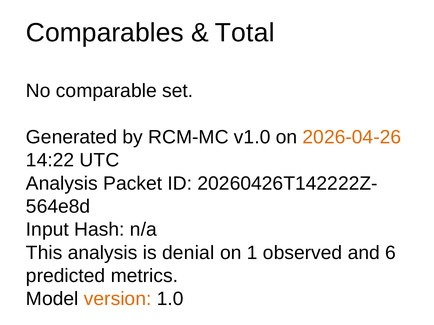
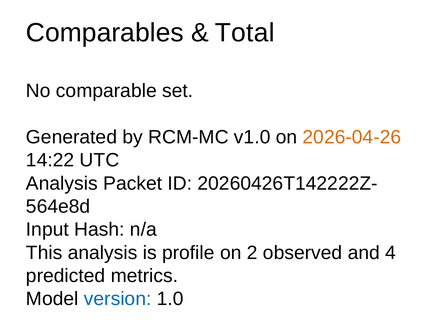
denial: denial -> profile
1: 1 -> 2
6: 6 -> 4
version colour: orange -> blue
